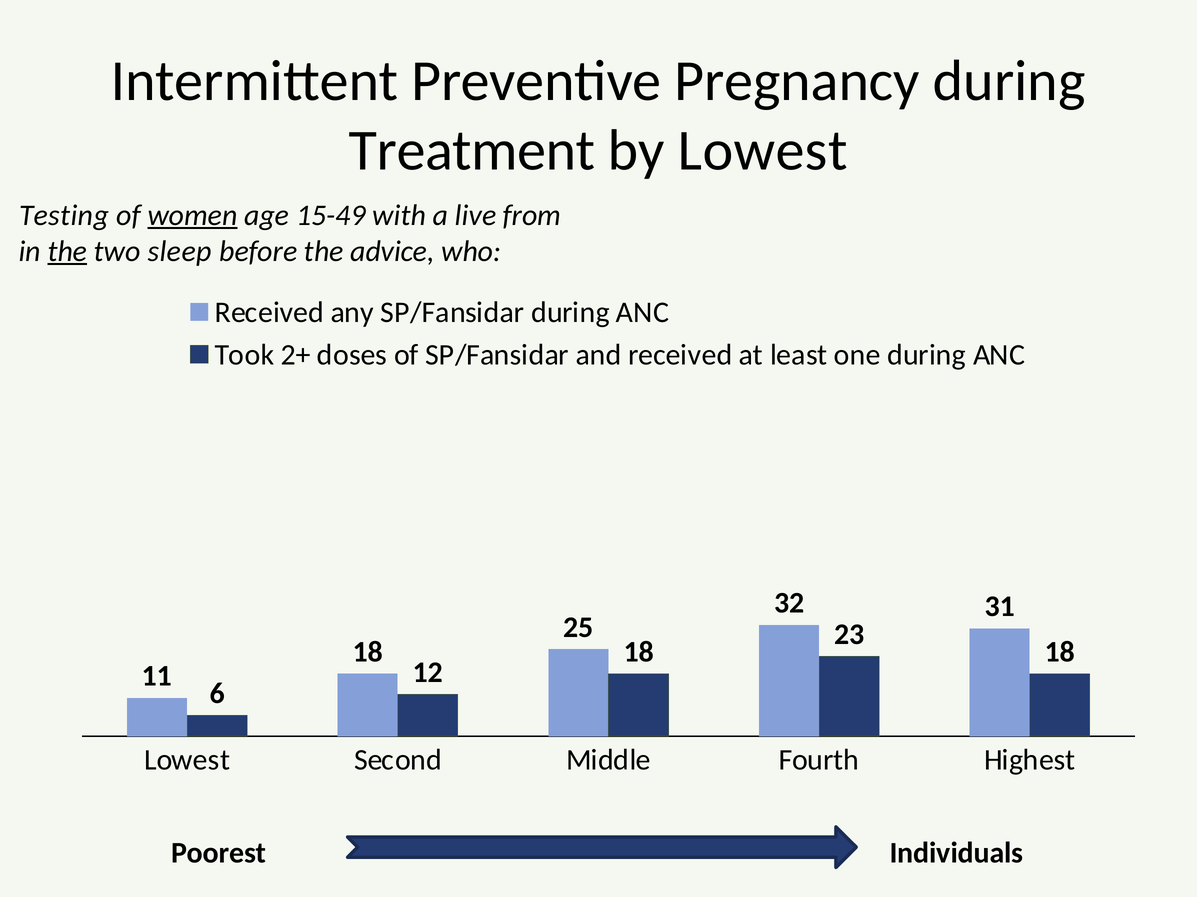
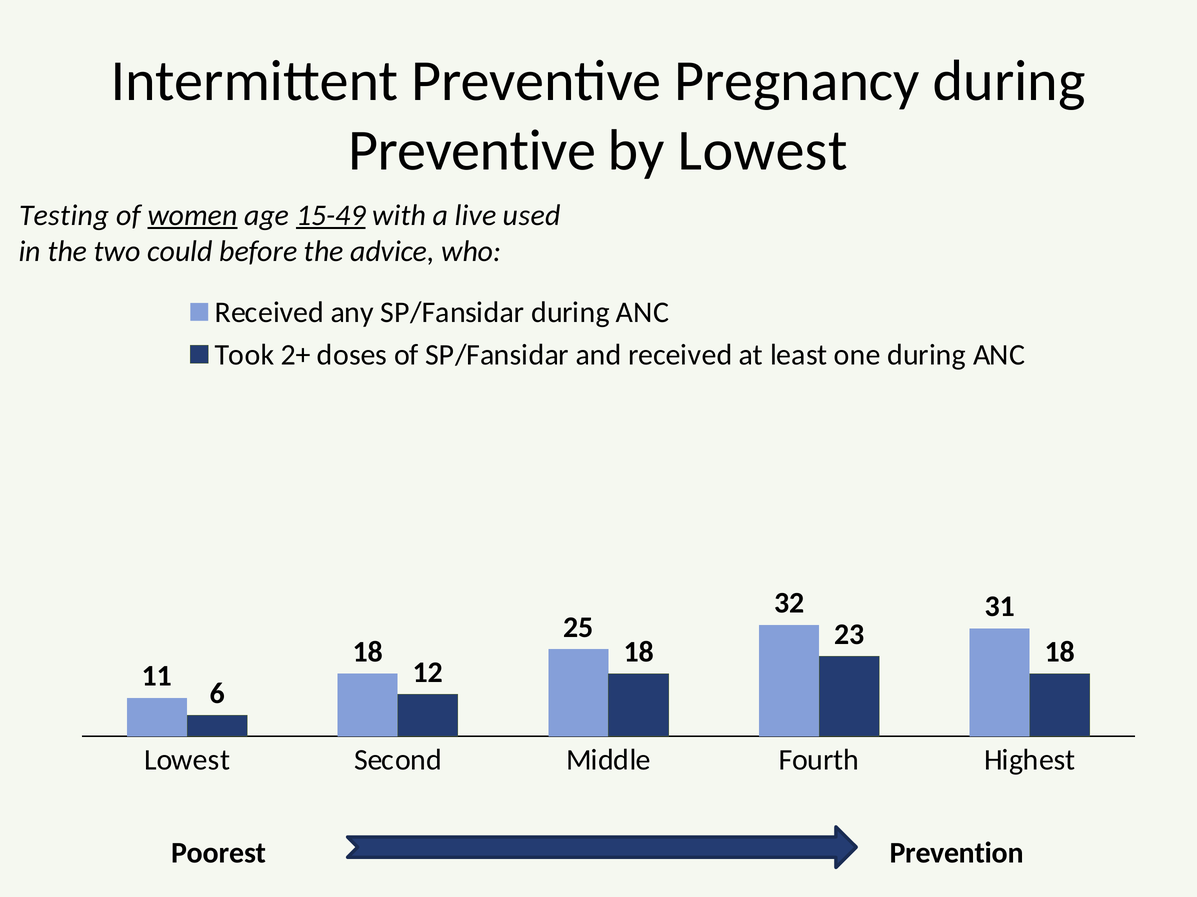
Treatment at (472, 151): Treatment -> Preventive
15-49 underline: none -> present
from: from -> used
the at (67, 251) underline: present -> none
sleep: sleep -> could
Individuals: Individuals -> Prevention
